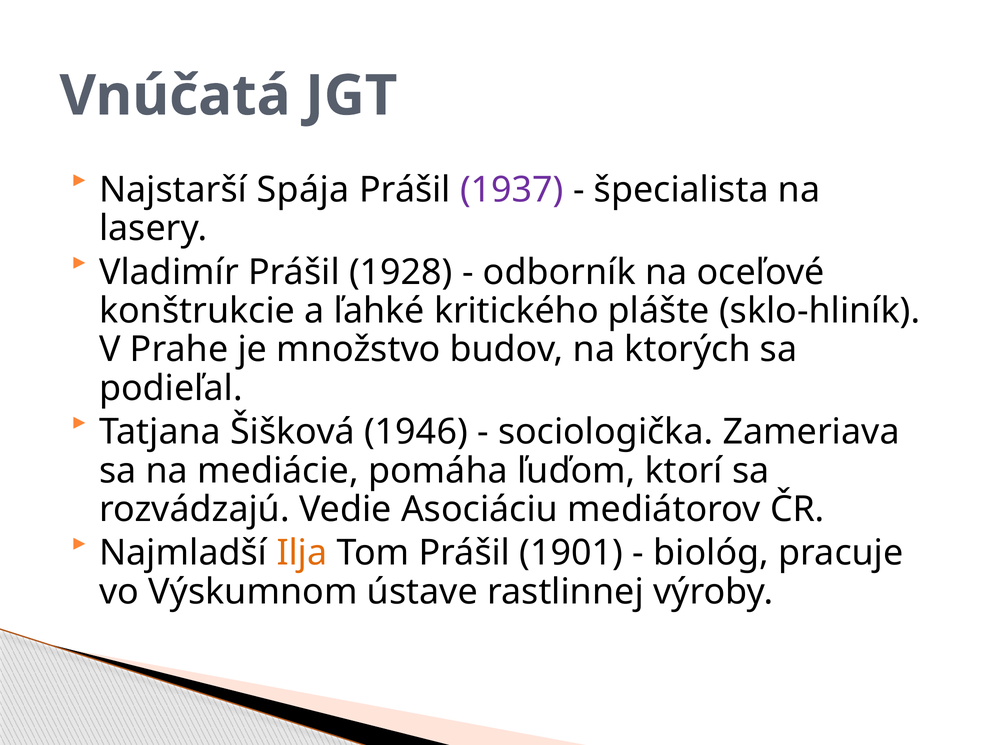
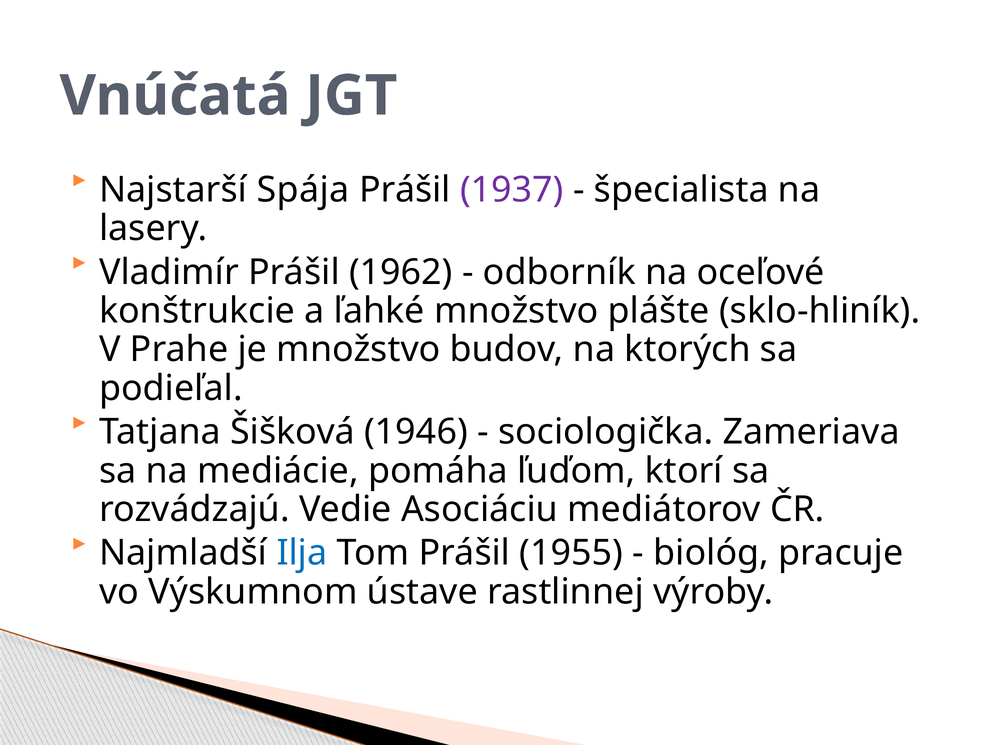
1928: 1928 -> 1962
ľahké kritického: kritického -> množstvo
Ilja colour: orange -> blue
1901: 1901 -> 1955
